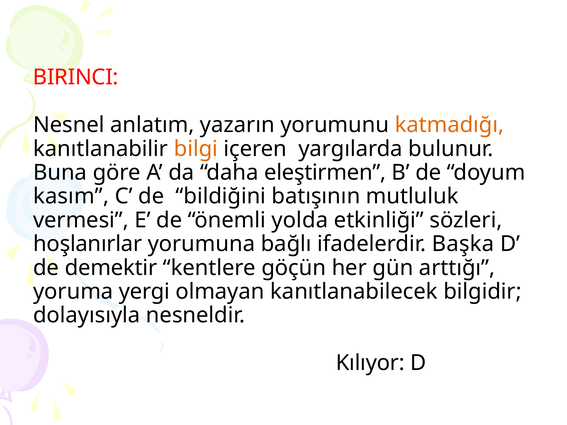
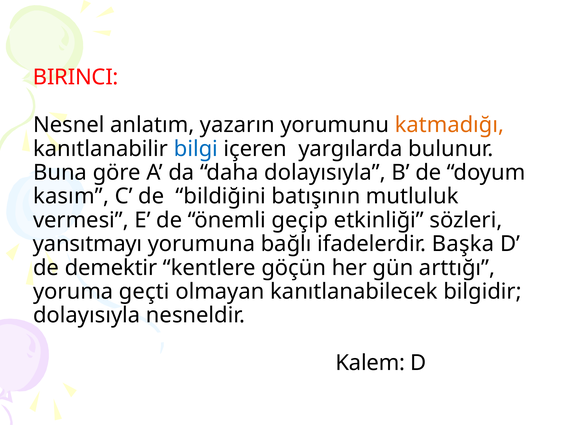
bilgi colour: orange -> blue
daha eleştirmen: eleştirmen -> dolayısıyla
yolda: yolda -> geçip
hoşlanırlar: hoşlanırlar -> yansıtmayı
yergi: yergi -> geçti
Kılıyor: Kılıyor -> Kalem
